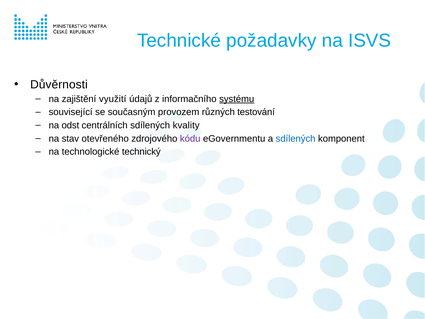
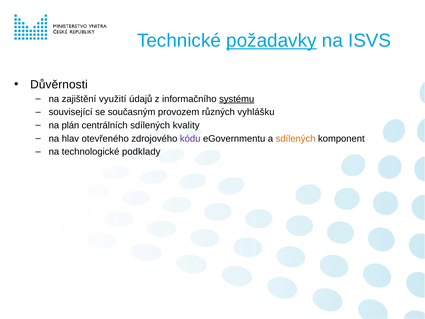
požadavky underline: none -> present
testování: testování -> vyhlášku
odst: odst -> plán
stav: stav -> hlav
sdílených at (296, 138) colour: blue -> orange
technický: technický -> podklady
